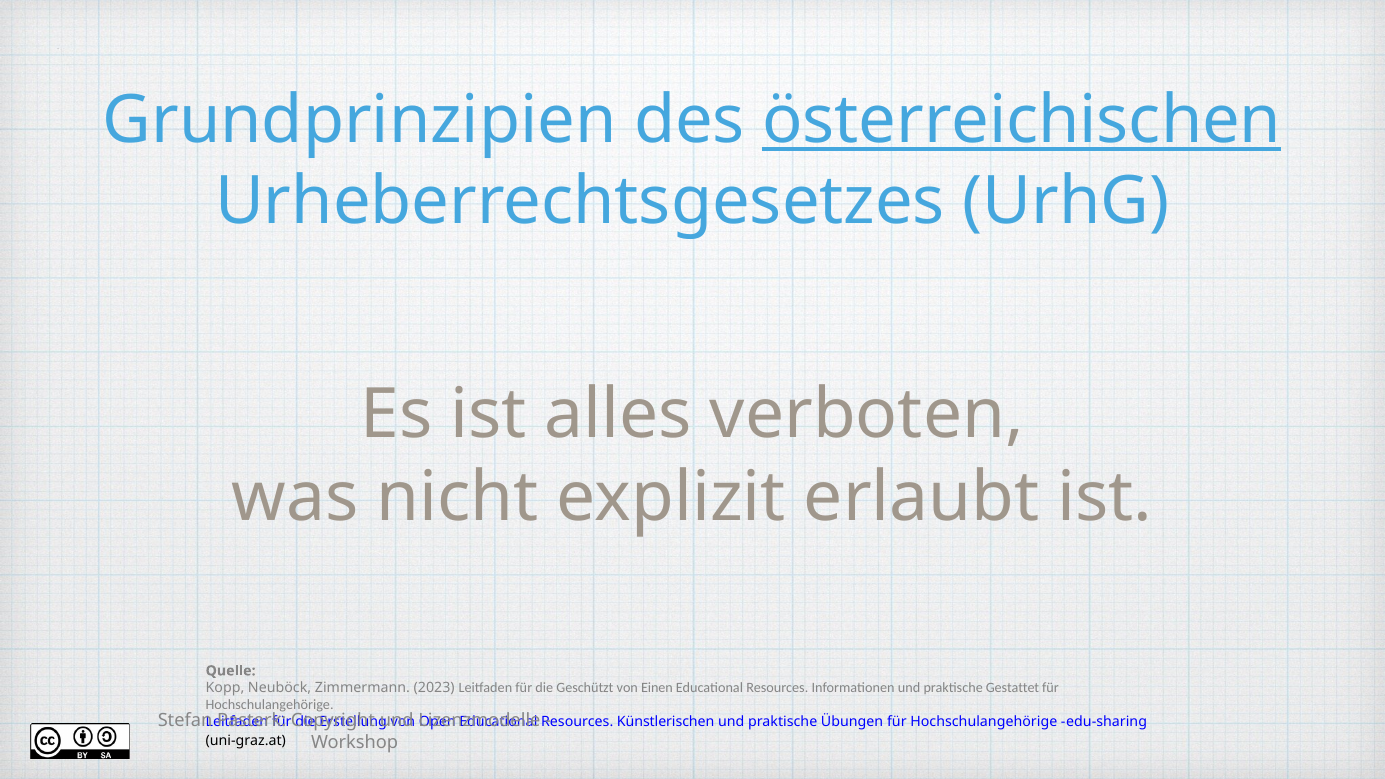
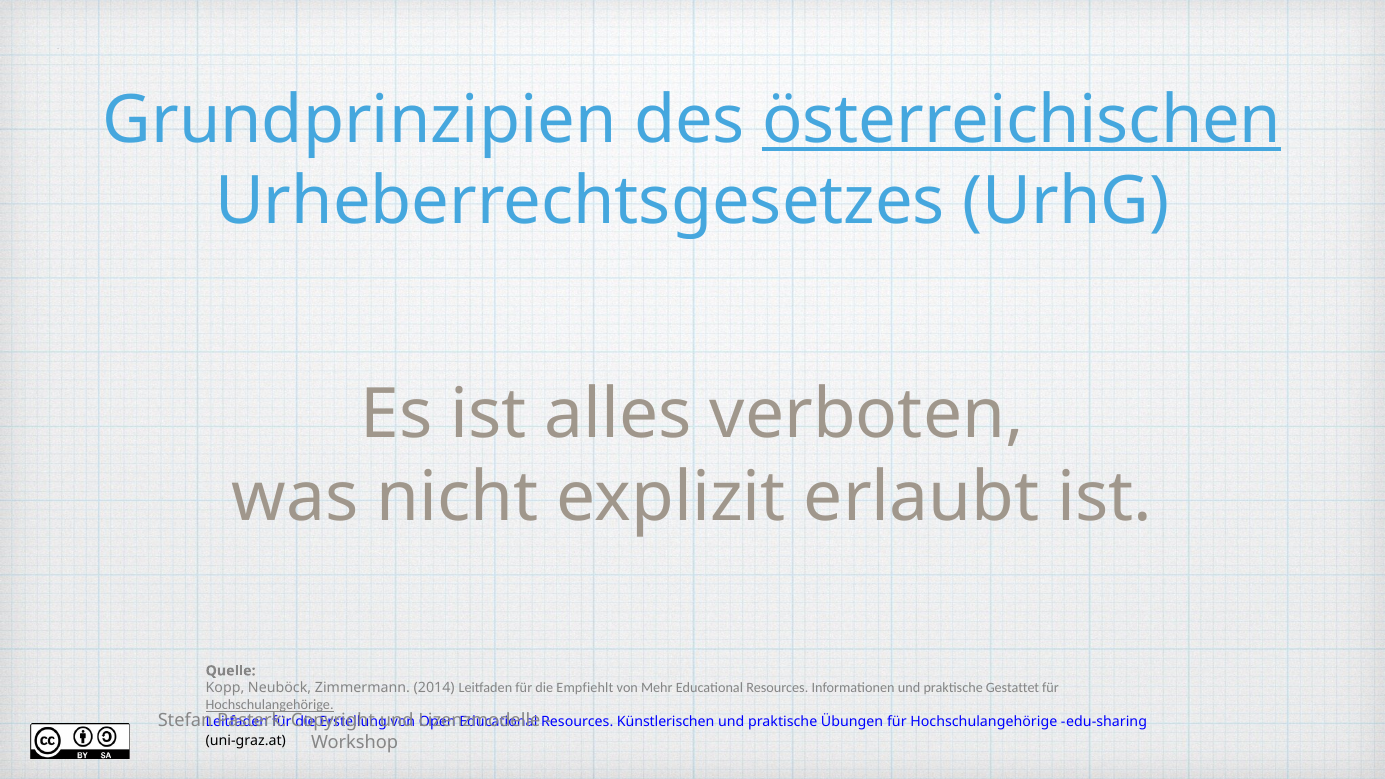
2023: 2023 -> 2014
Geschützt: Geschützt -> Empfiehlt
Einen: Einen -> Mehr
Hochschulangehörige at (270, 705) underline: none -> present
